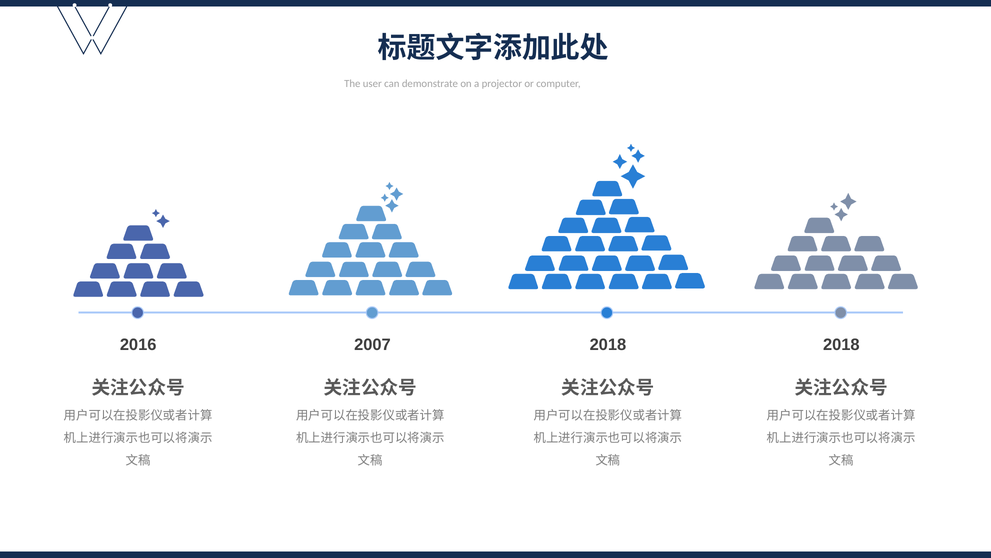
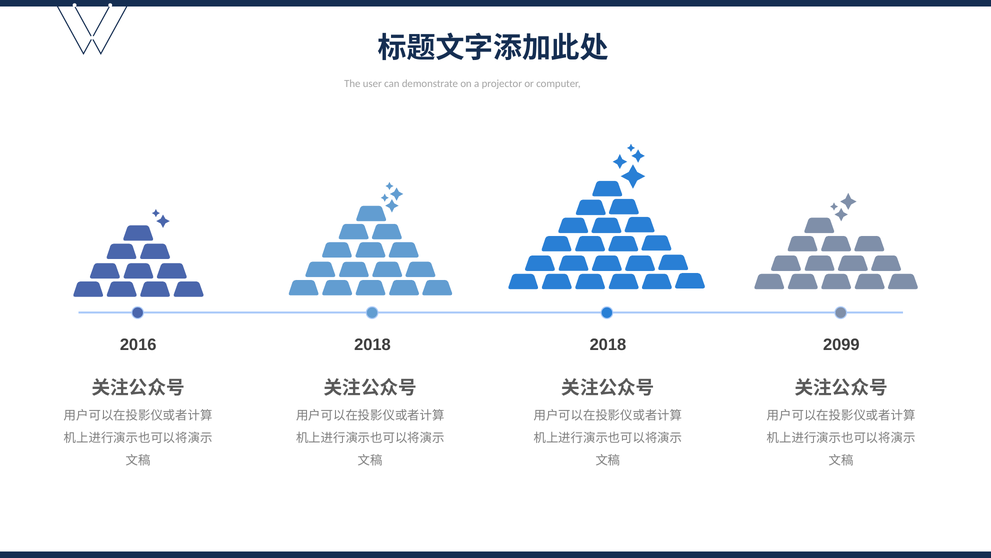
2016 2007: 2007 -> 2018
2018 2018: 2018 -> 2099
